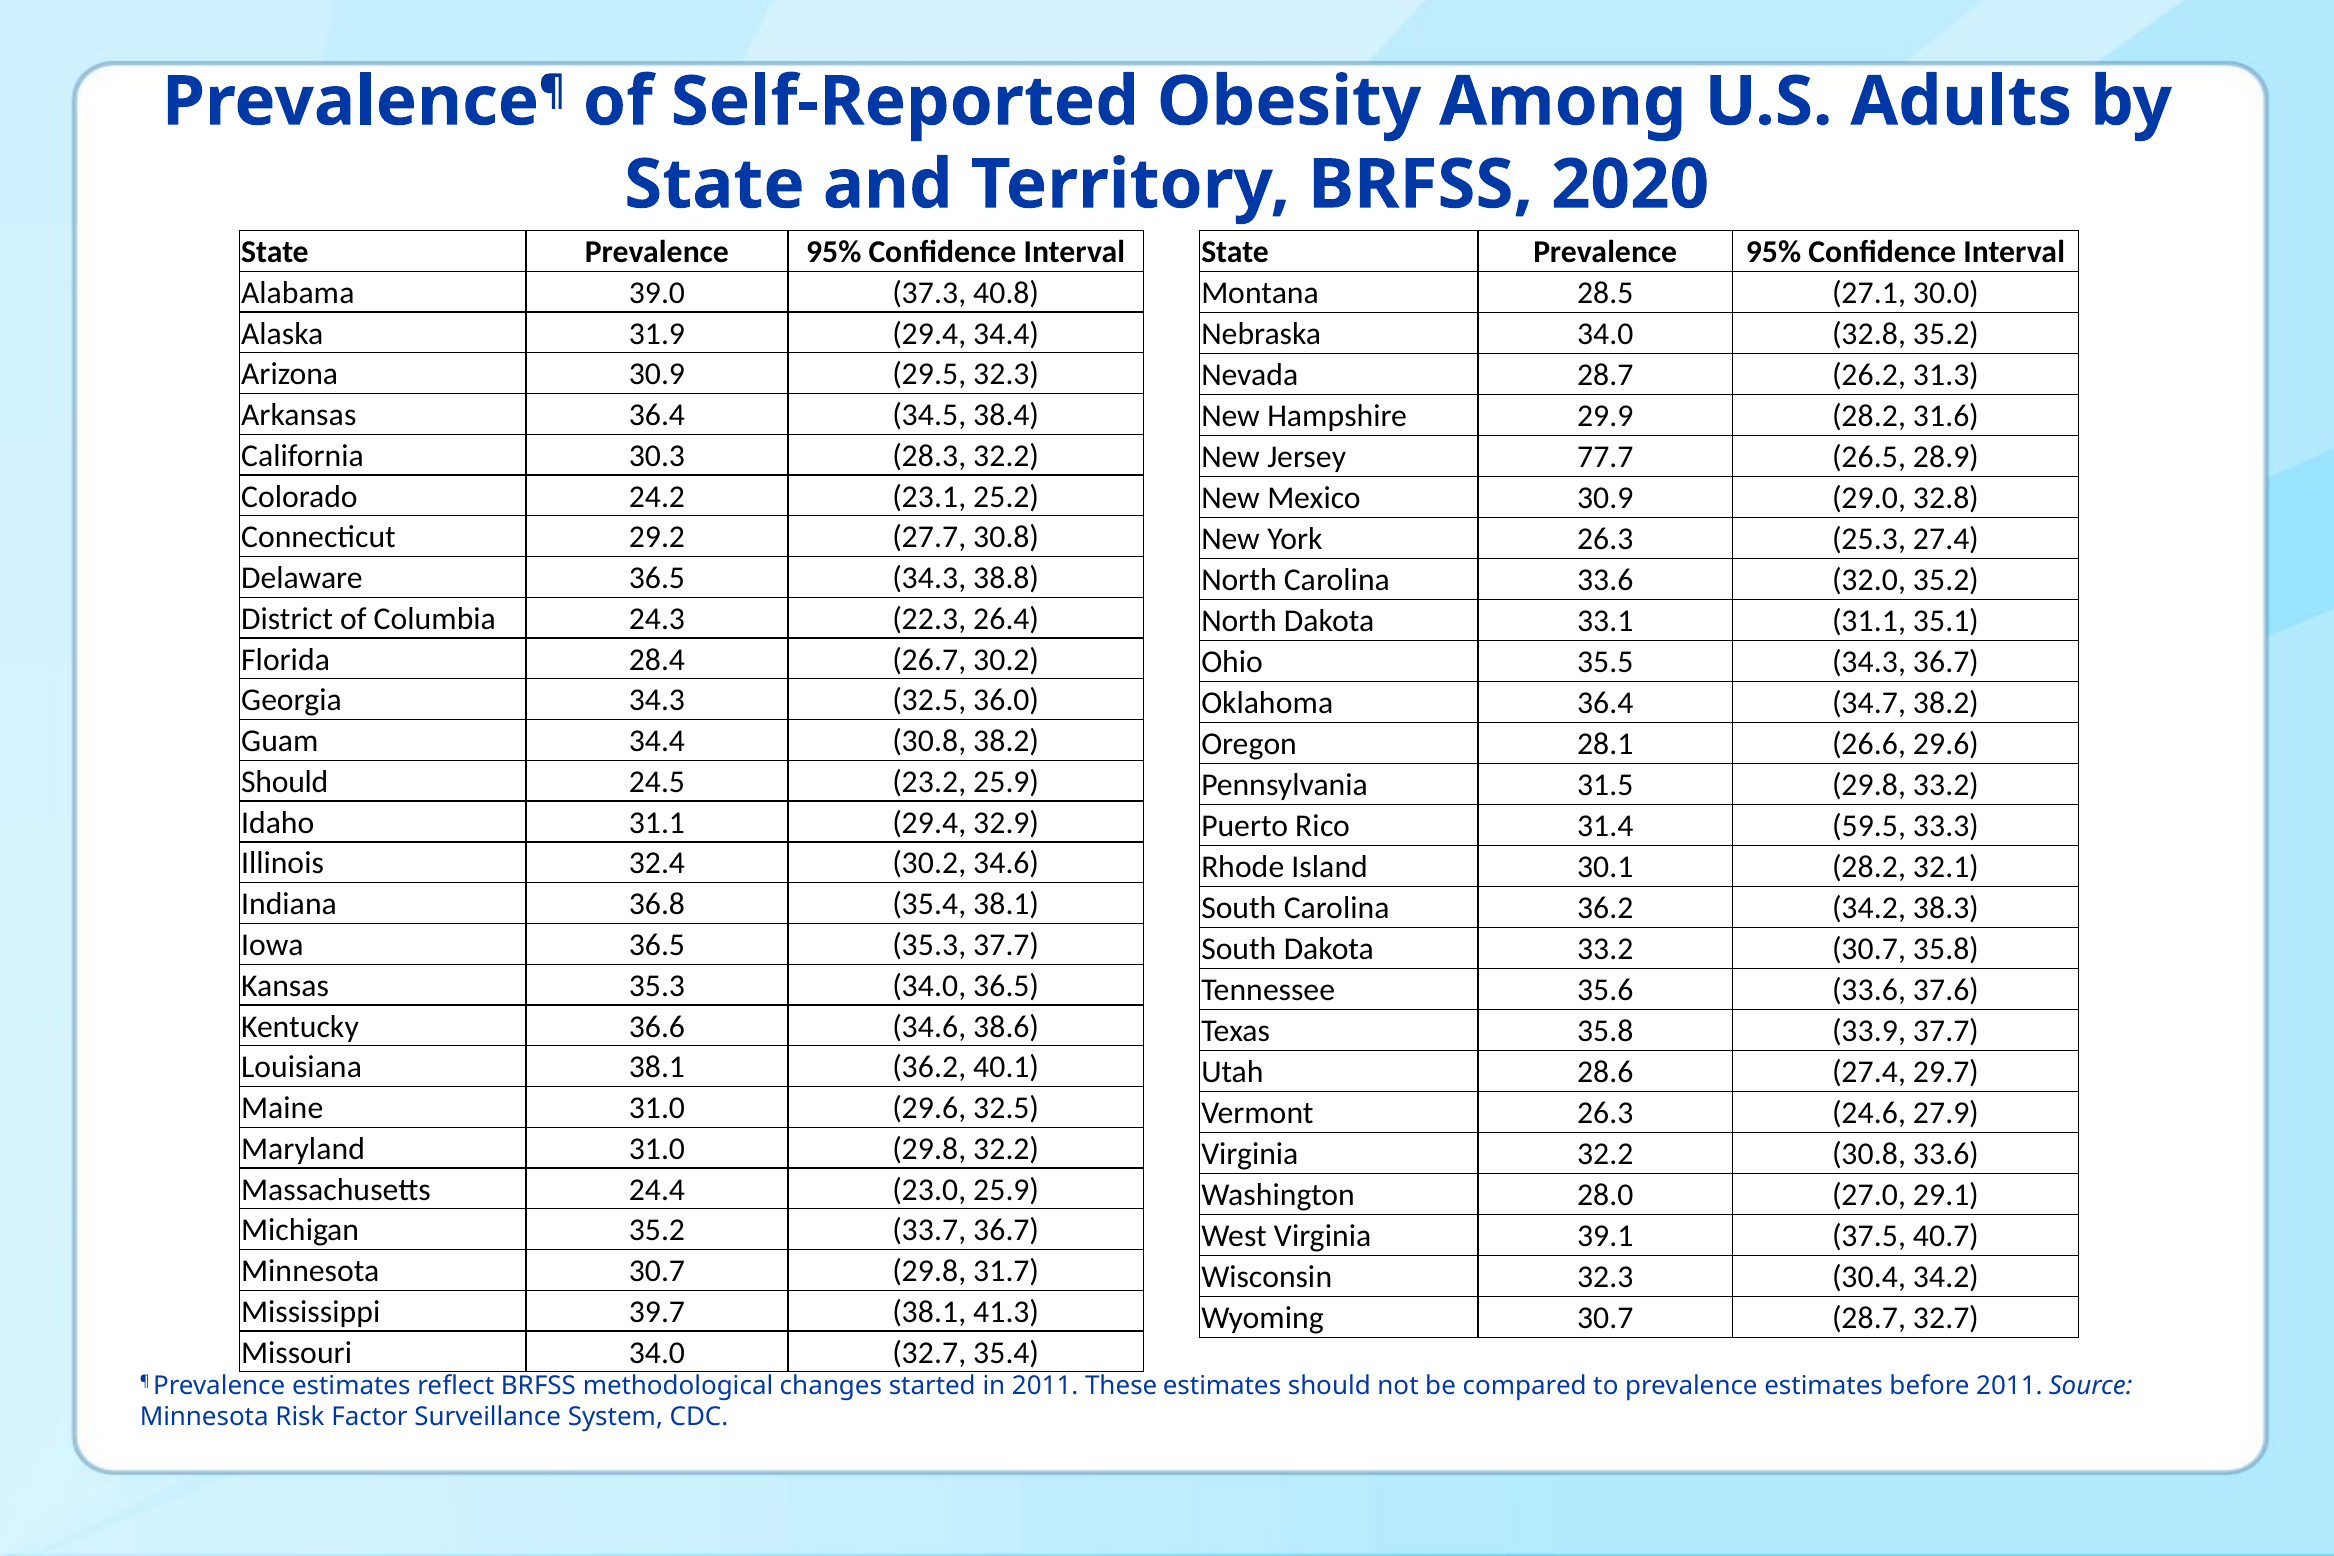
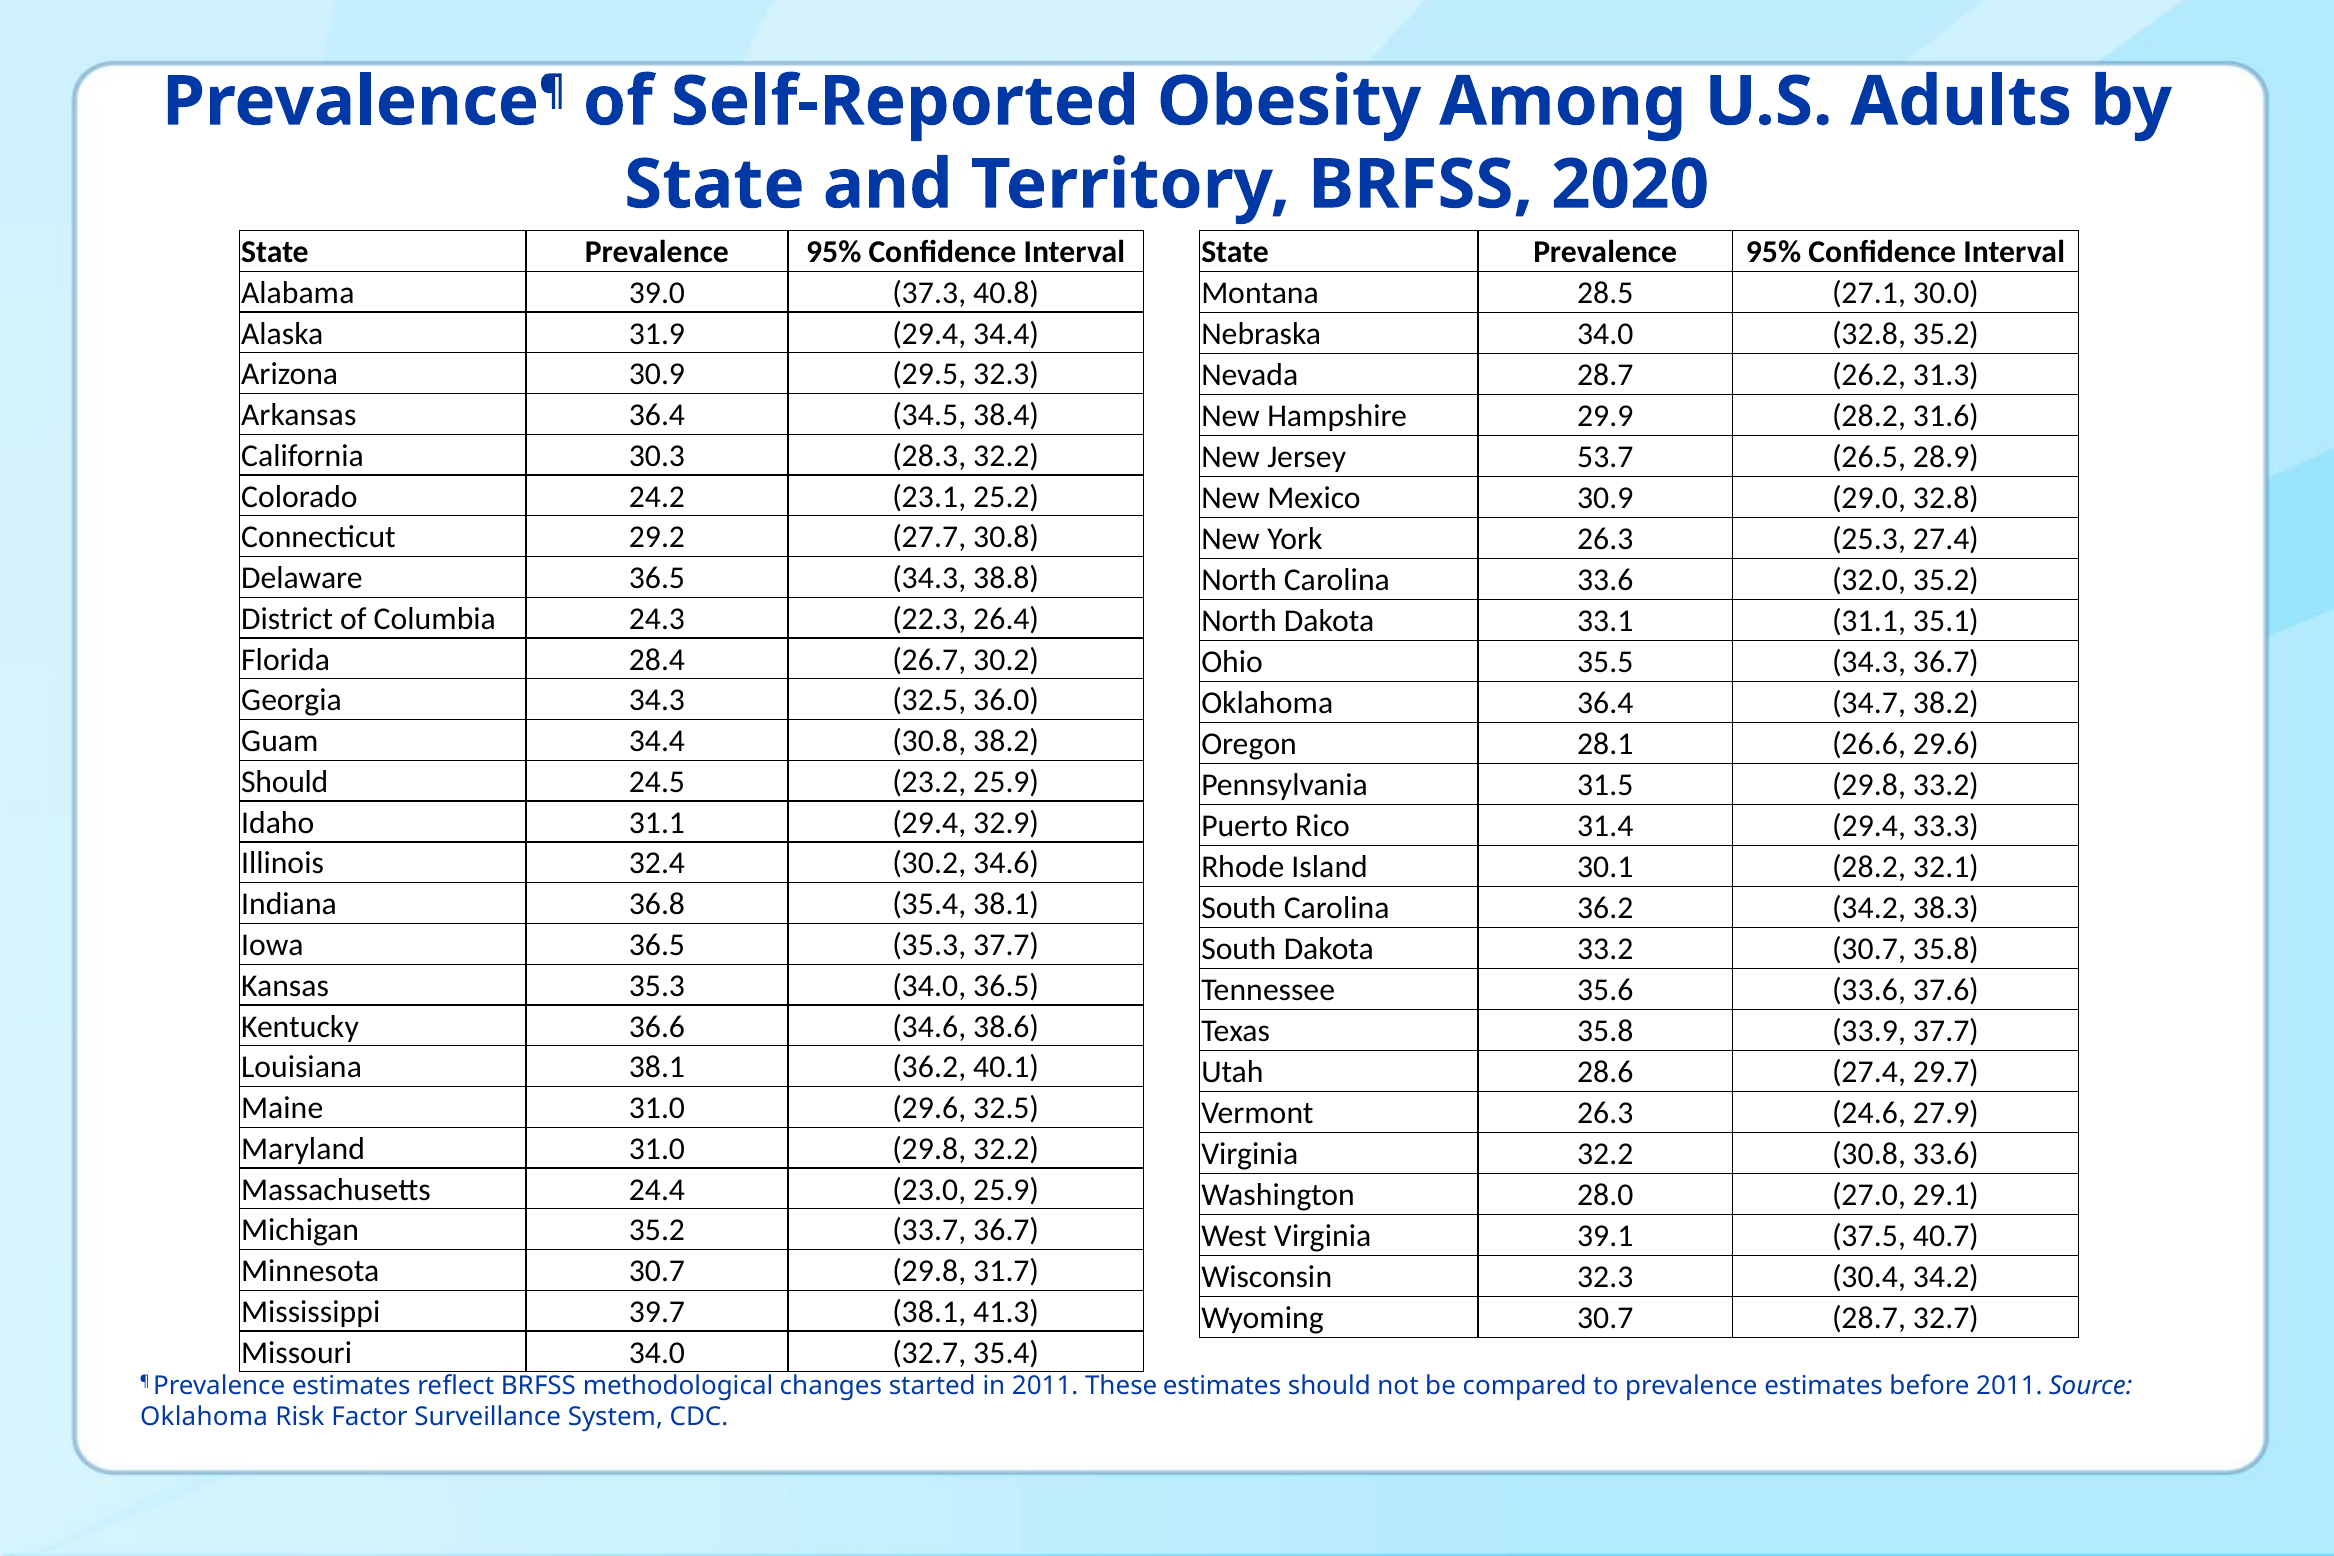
77.7: 77.7 -> 53.7
31.4 59.5: 59.5 -> 29.4
Minnesota at (204, 1417): Minnesota -> Oklahoma
